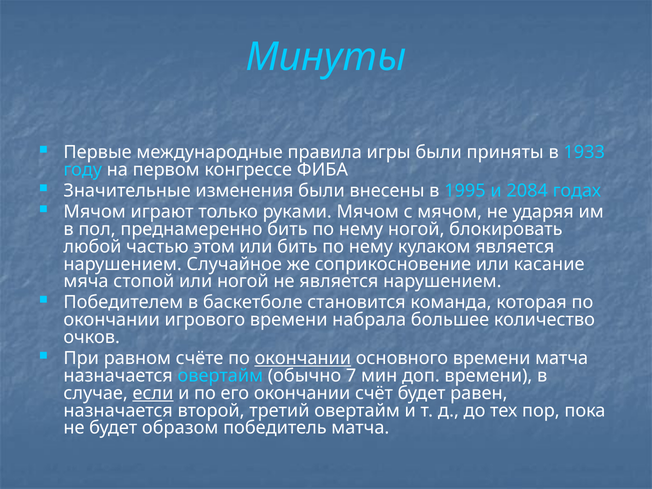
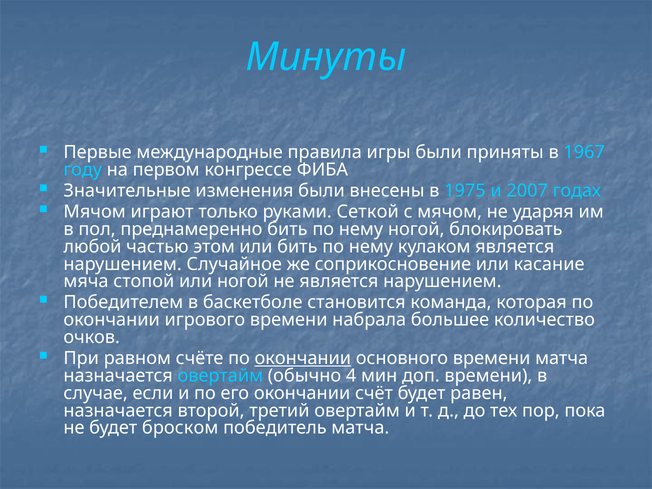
1933: 1933 -> 1967
1995: 1995 -> 1975
2084: 2084 -> 2007
руками Мячом: Мячом -> Сеткой
7: 7 -> 4
если underline: present -> none
образом: образом -> броском
